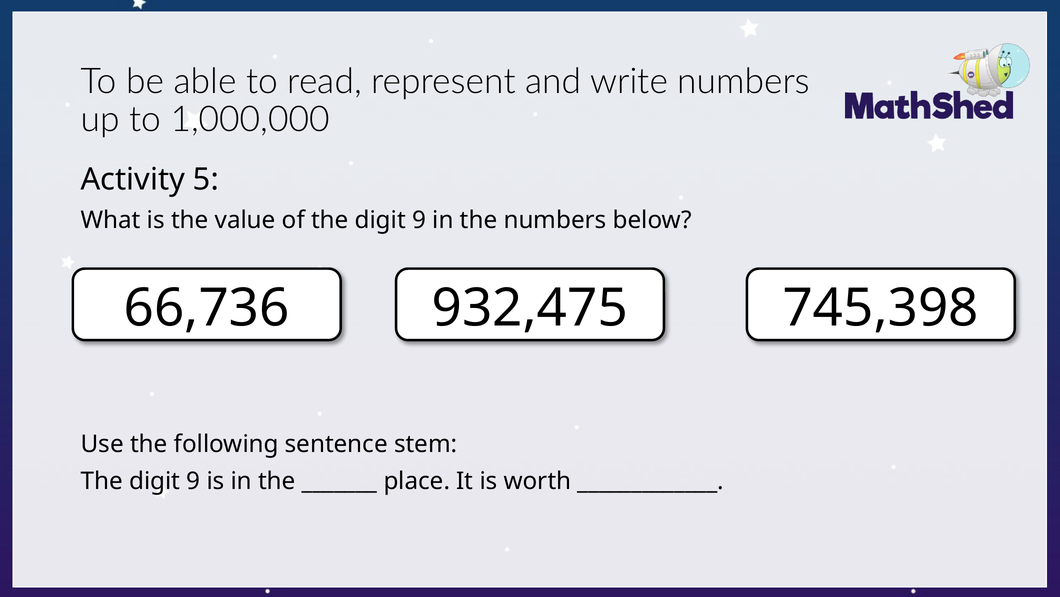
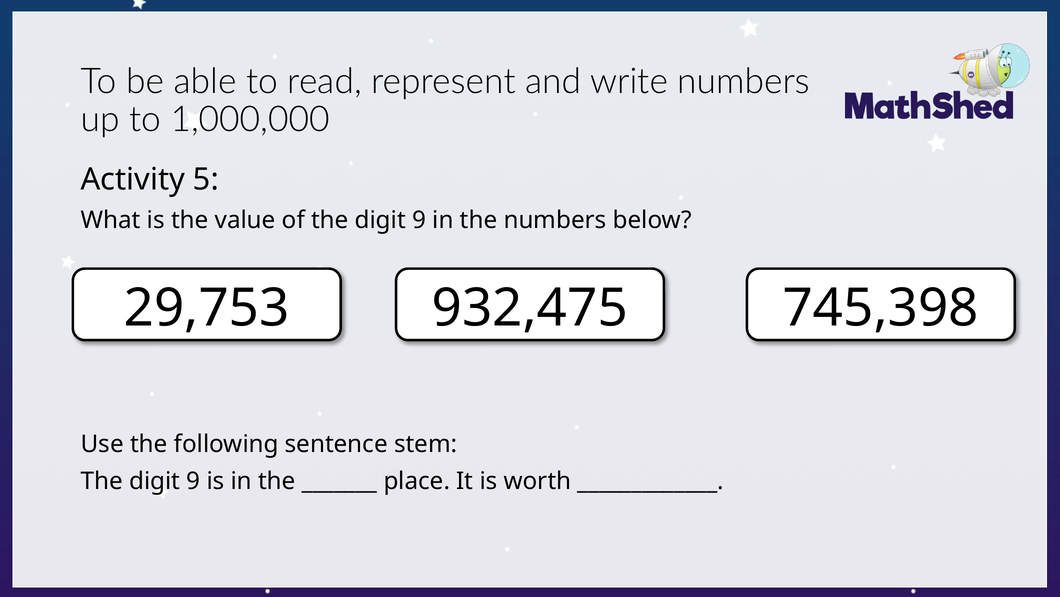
66,736: 66,736 -> 29,753
